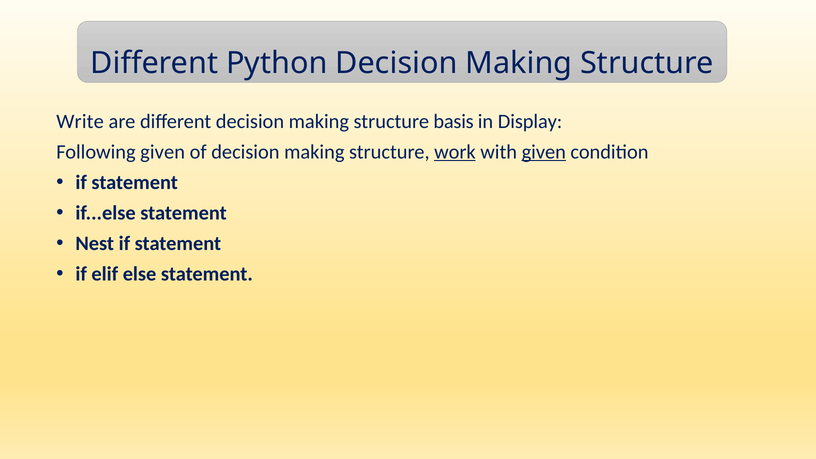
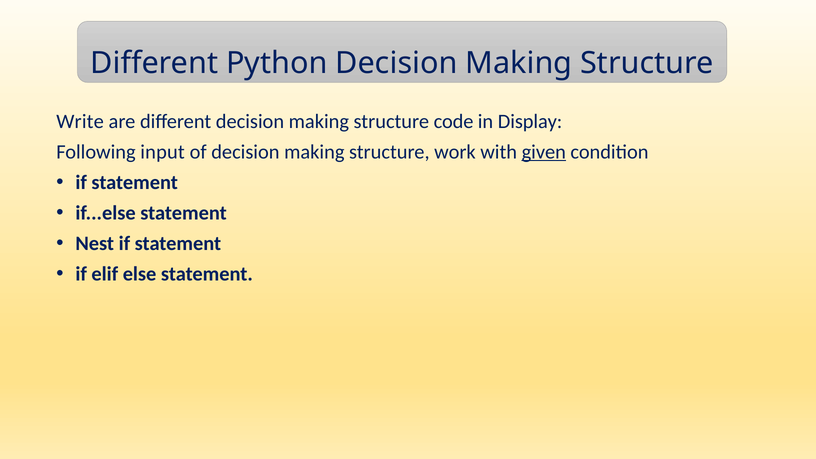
basis: basis -> code
Following given: given -> input
work underline: present -> none
